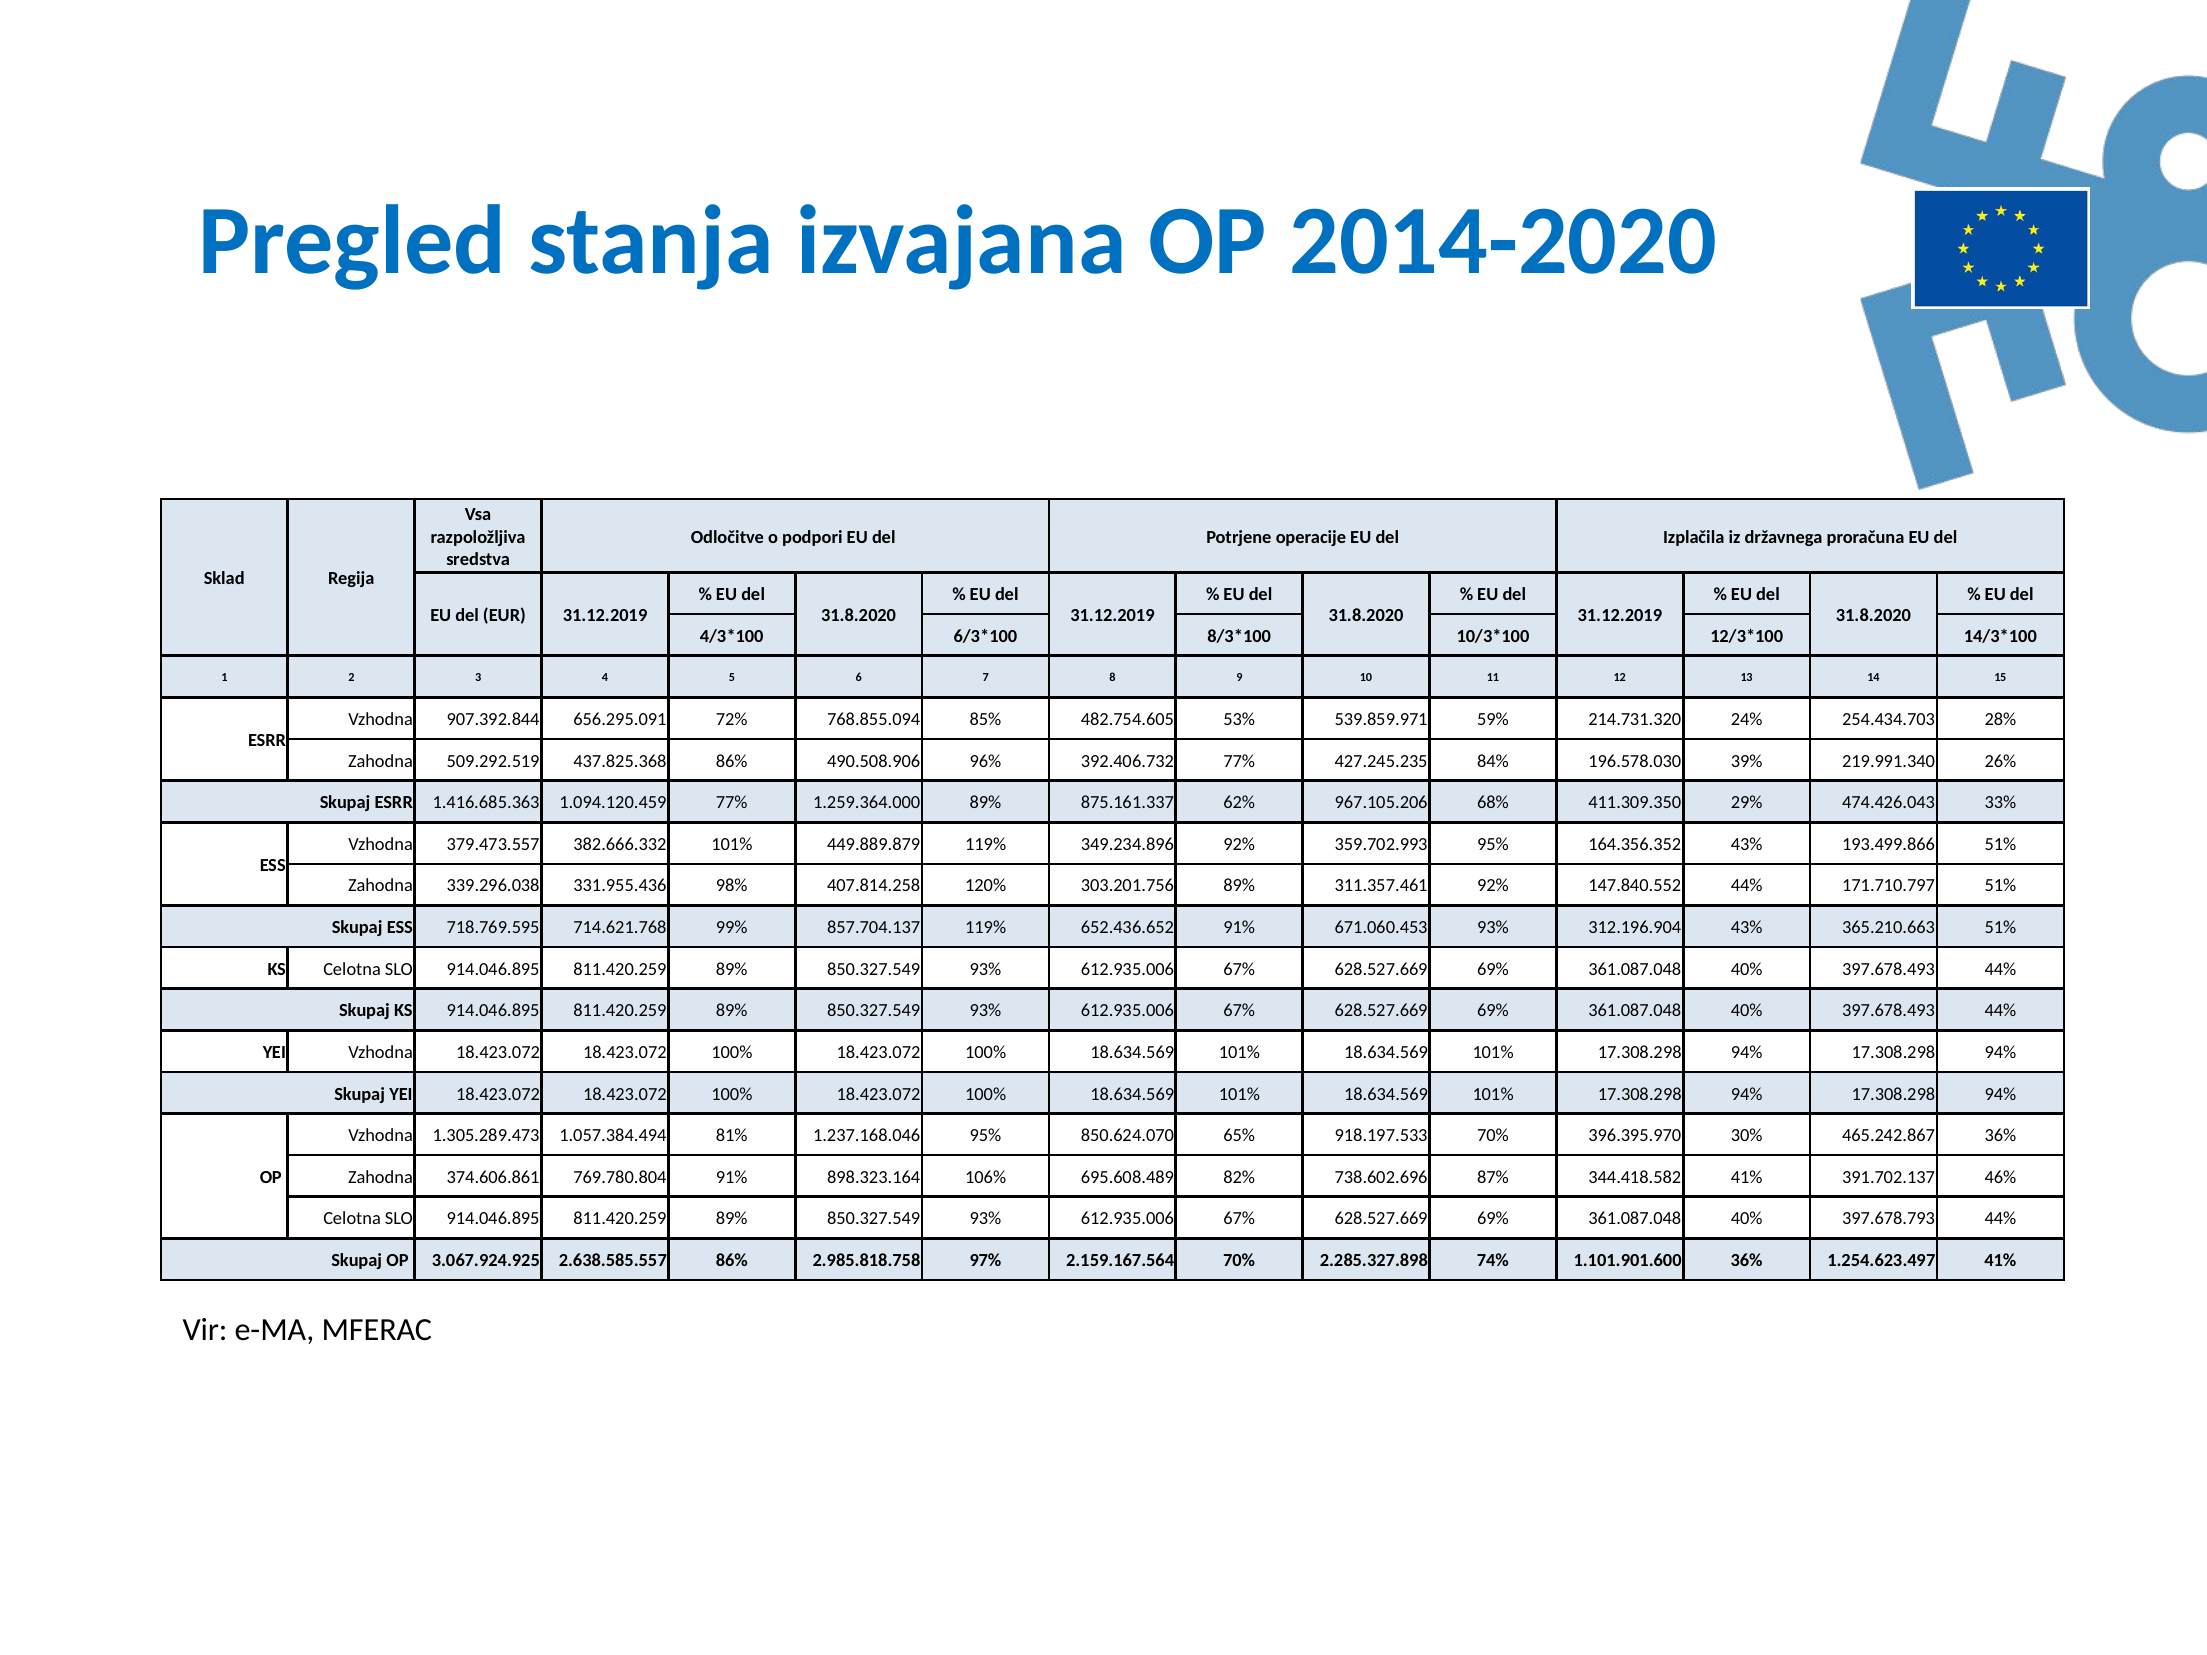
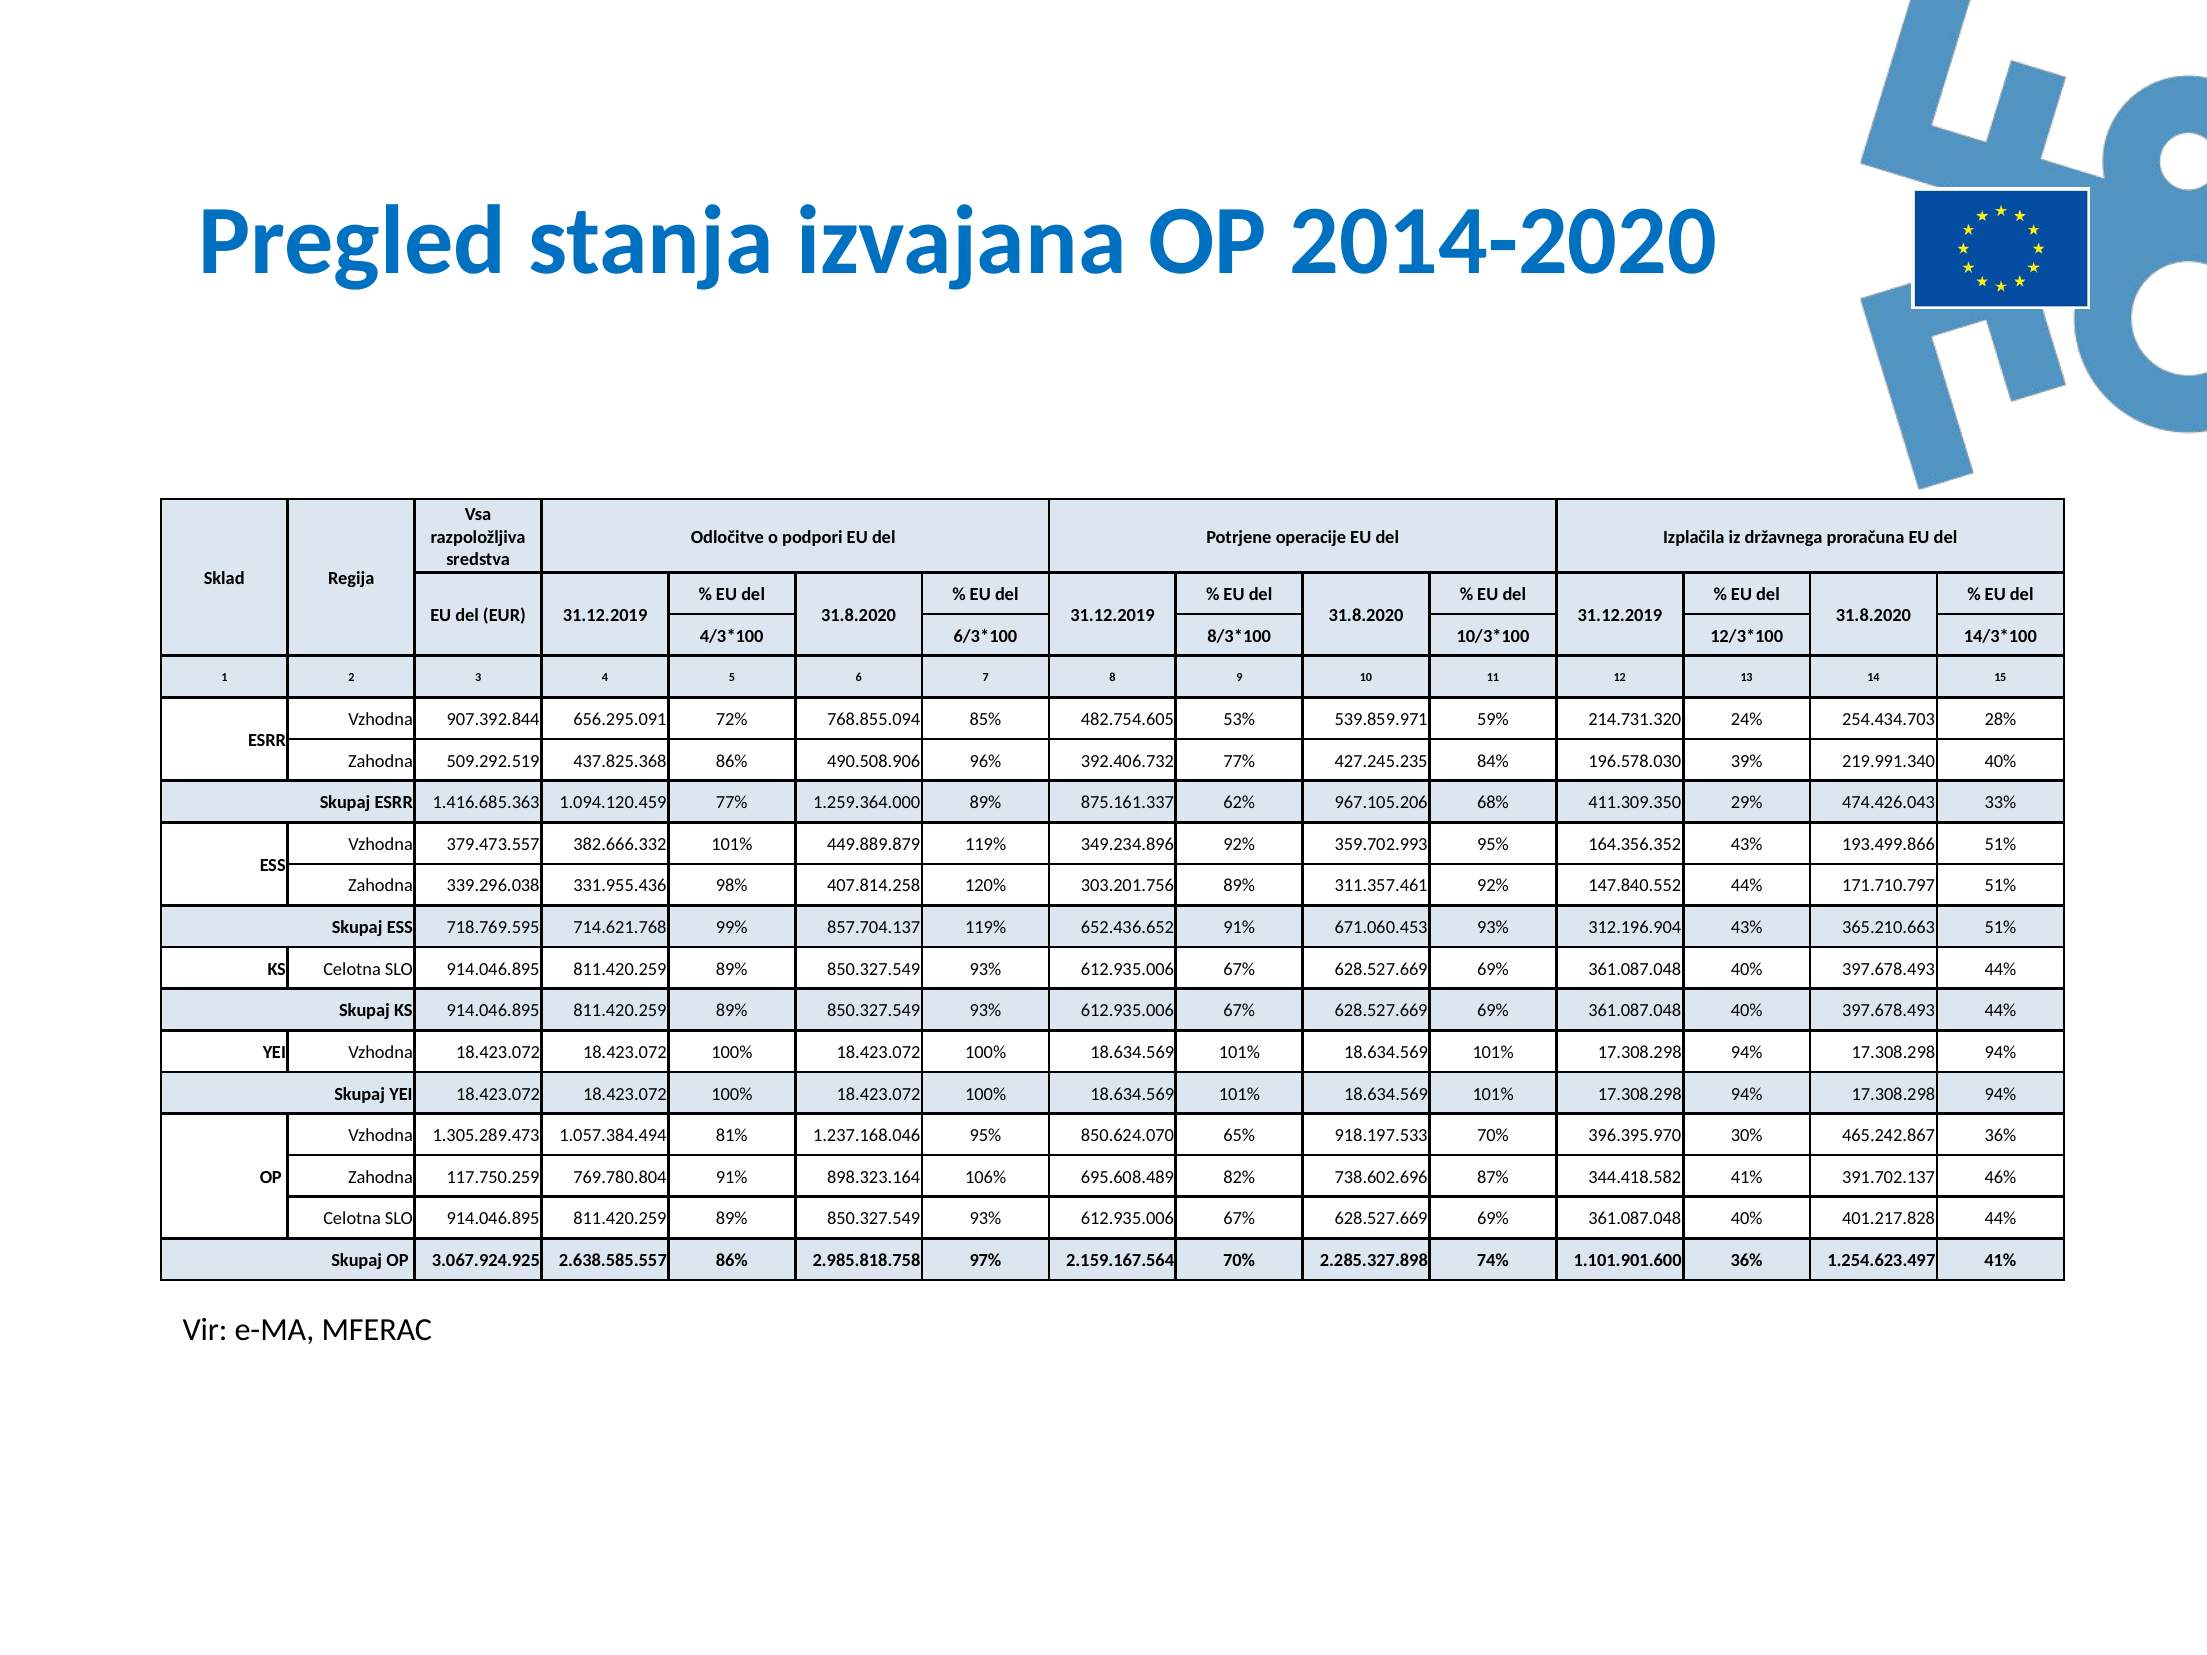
219.991.340 26%: 26% -> 40%
374.606.861: 374.606.861 -> 117.750.259
397.678.793: 397.678.793 -> 401.217.828
